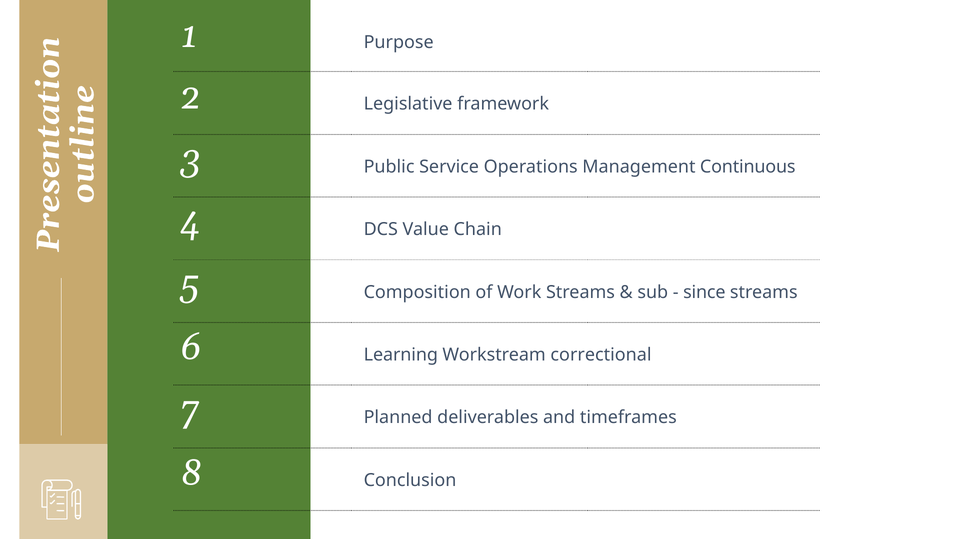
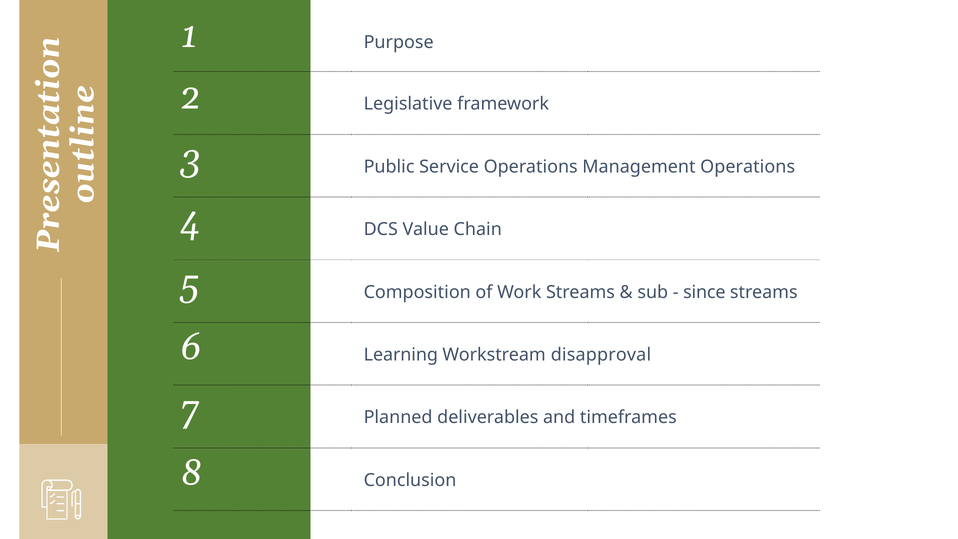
Management Continuous: Continuous -> Operations
correctional: correctional -> disapproval
